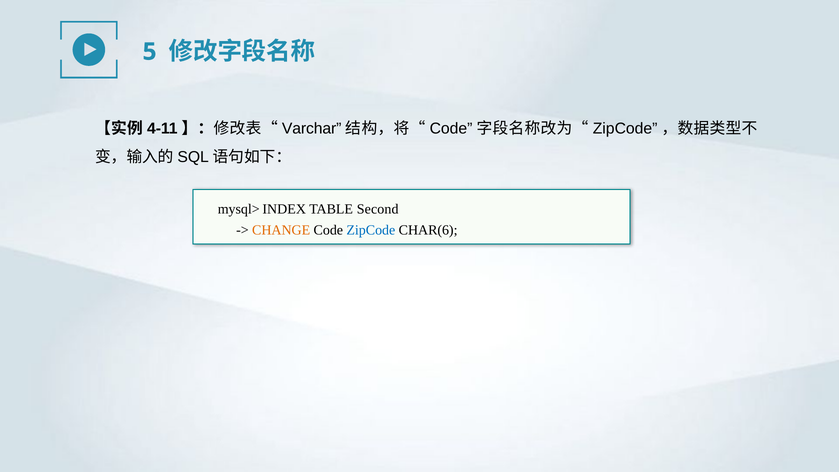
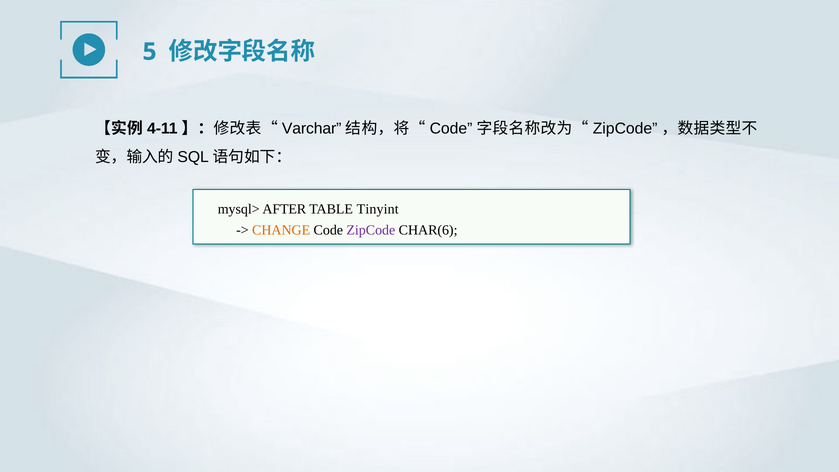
INDEX: INDEX -> AFTER
Second: Second -> Tinyint
ZipCode at (371, 230) colour: blue -> purple
